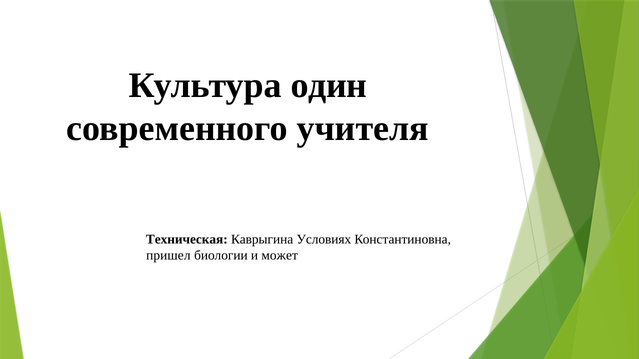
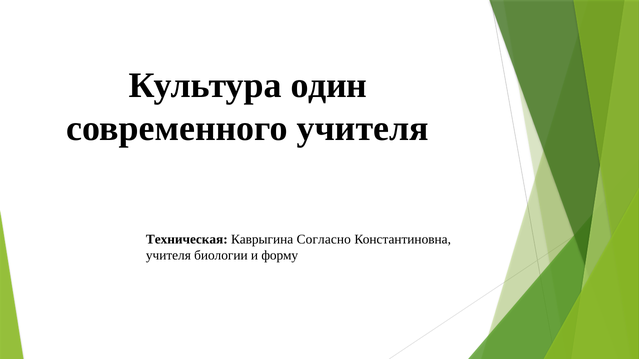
Условиях: Условиях -> Согласно
пришел at (168, 256): пришел -> учителя
может: может -> форму
